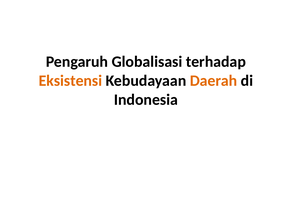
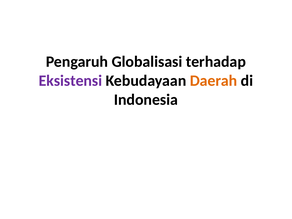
Eksistensi colour: orange -> purple
